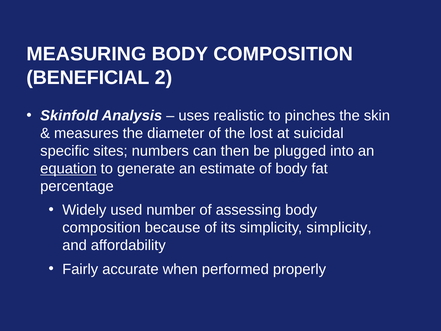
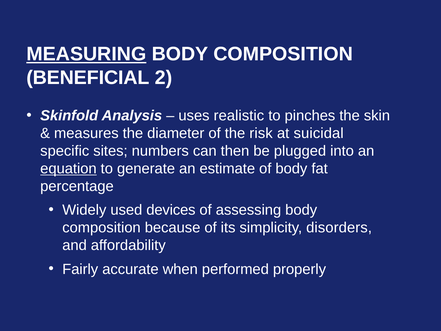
MEASURING underline: none -> present
lost: lost -> risk
number: number -> devices
simplicity simplicity: simplicity -> disorders
